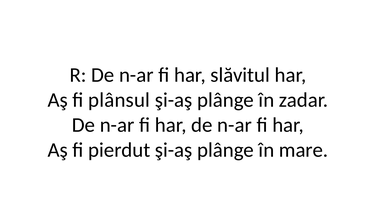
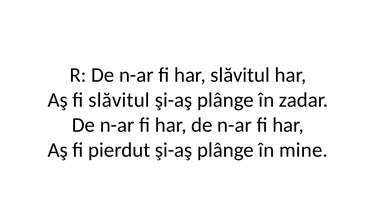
fi plânsul: plânsul -> slăvitul
mare: mare -> mine
